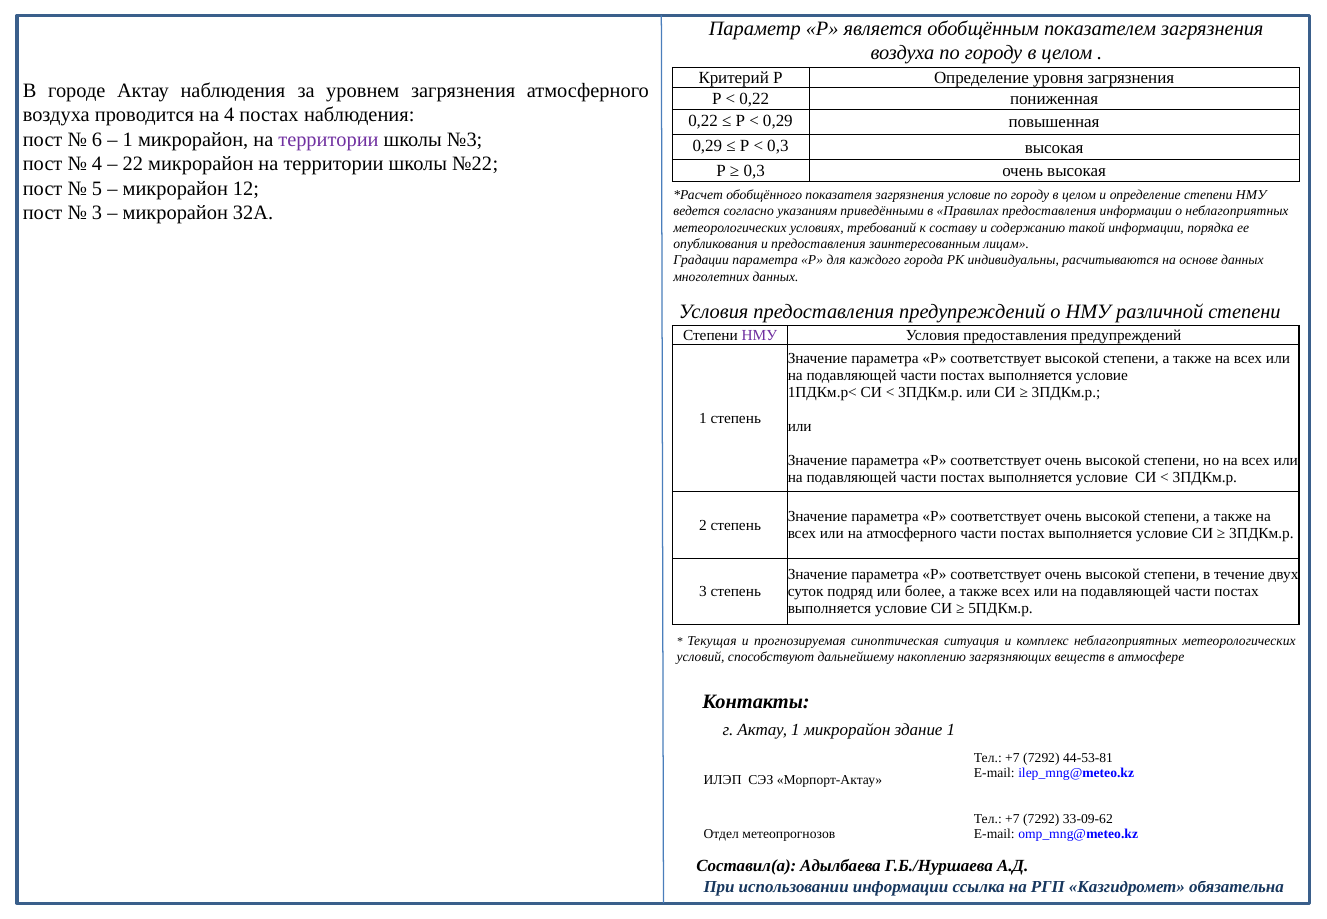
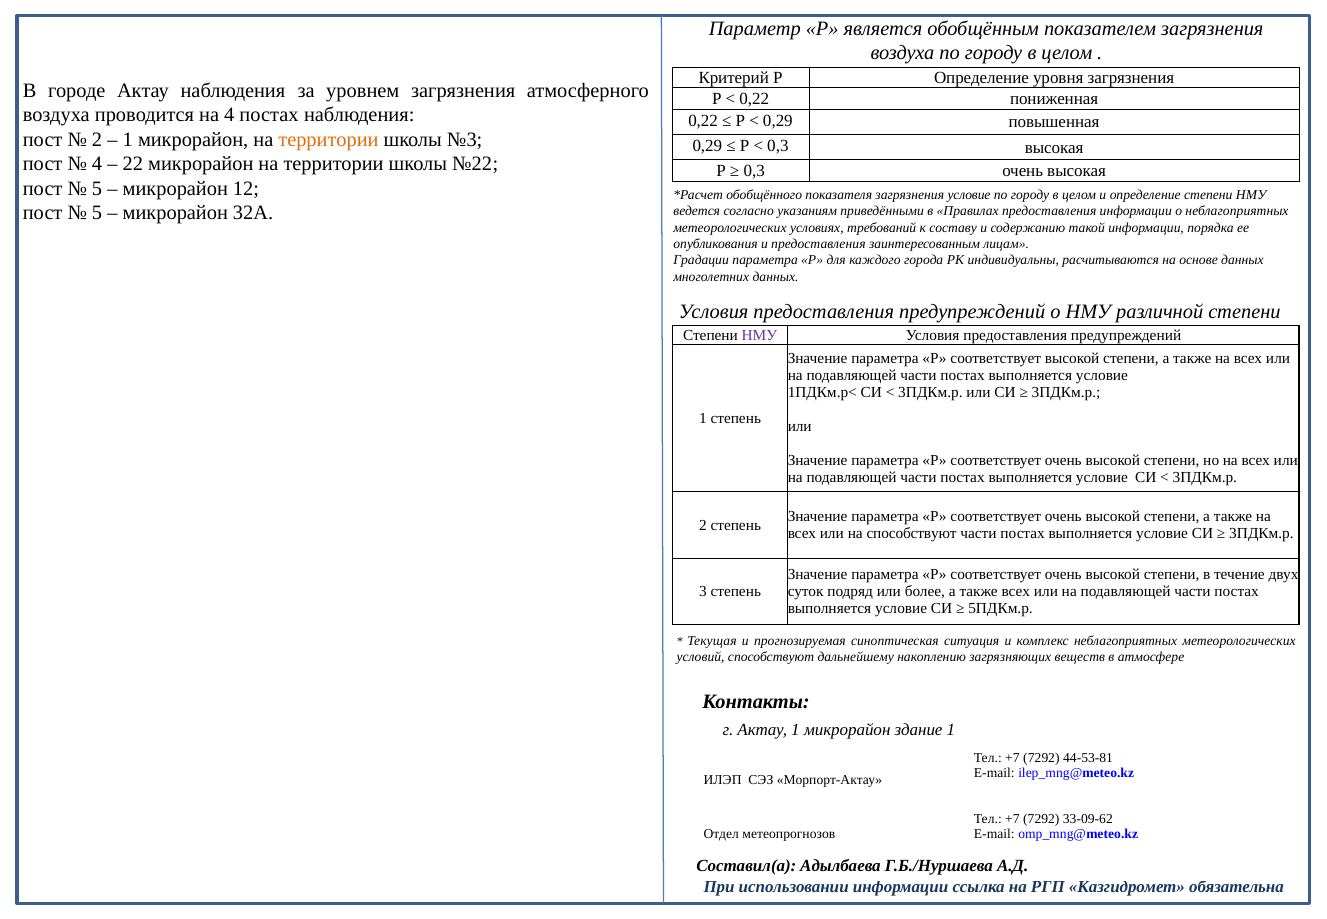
6 at (97, 140): 6 -> 2
территории at (328, 140) colour: purple -> orange
3 at (97, 213): 3 -> 5
на атмосферного: атмосферного -> способствуют
